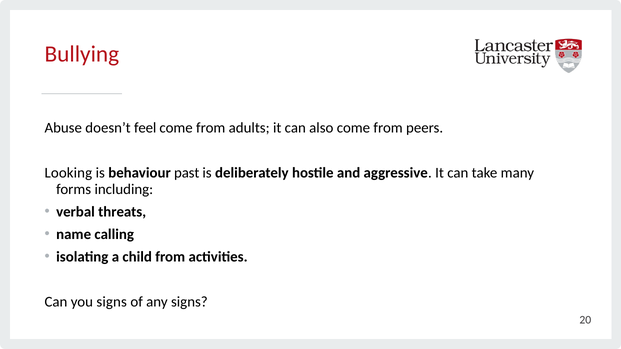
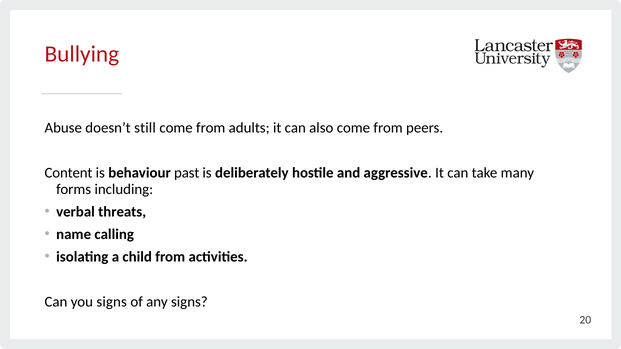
feel: feel -> still
Looking: Looking -> Content
